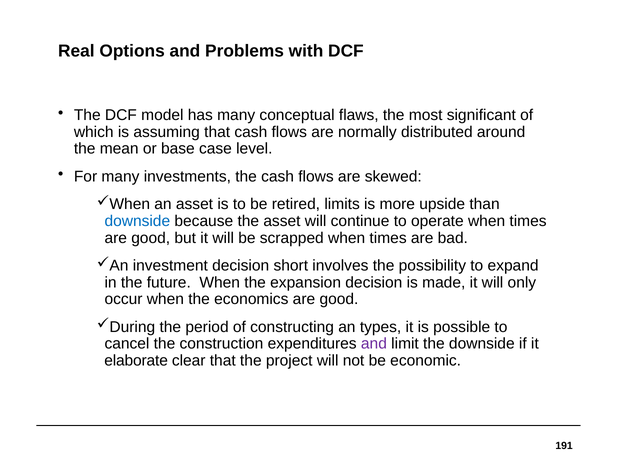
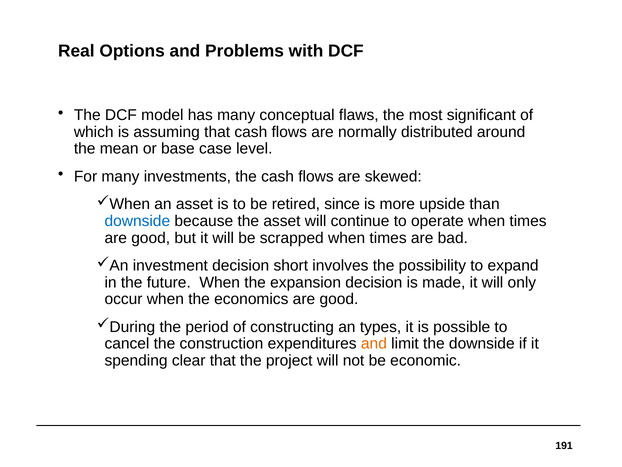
limits: limits -> since
and at (374, 343) colour: purple -> orange
elaborate: elaborate -> spending
